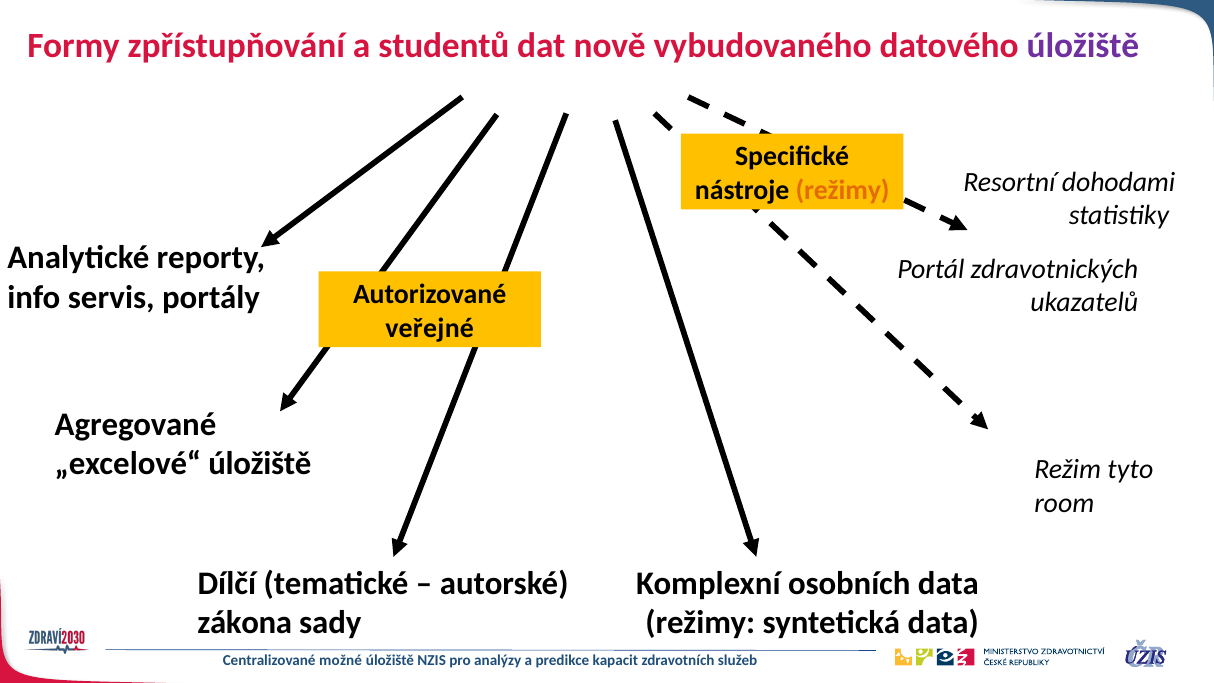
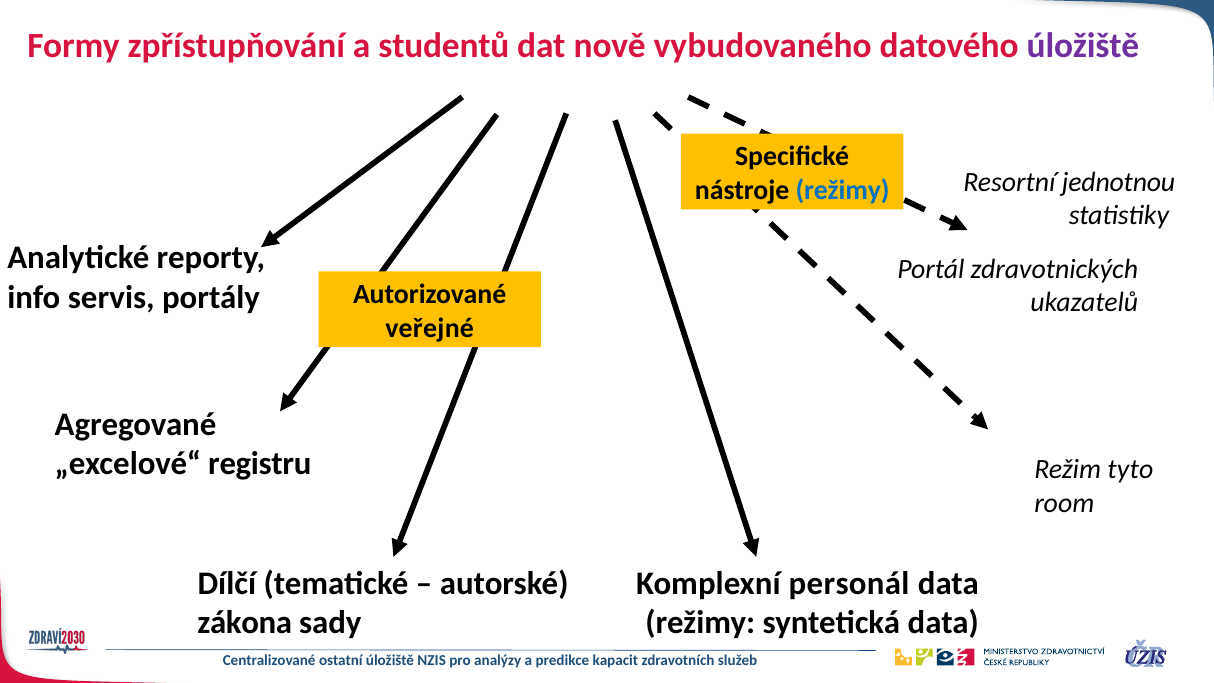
dohodami: dohodami -> jednotnou
režimy at (843, 190) colour: orange -> blue
„excelové“ úložiště: úložiště -> registru
osobních: osobních -> personál
možné: možné -> ostatní
